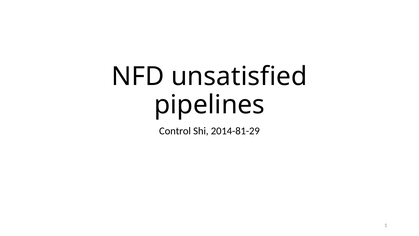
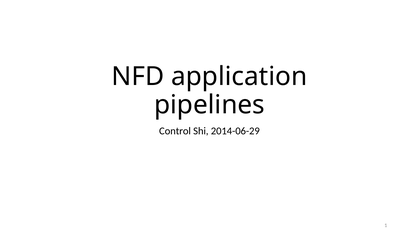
unsatisfied: unsatisfied -> application
2014-81-29: 2014-81-29 -> 2014-06-29
